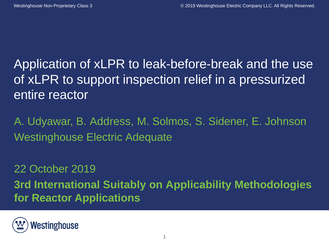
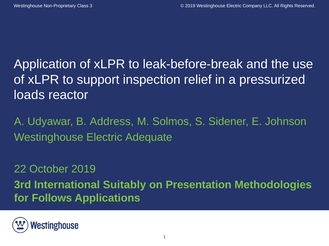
entire: entire -> loads
Applicability: Applicability -> Presentation
for Reactor: Reactor -> Follows
